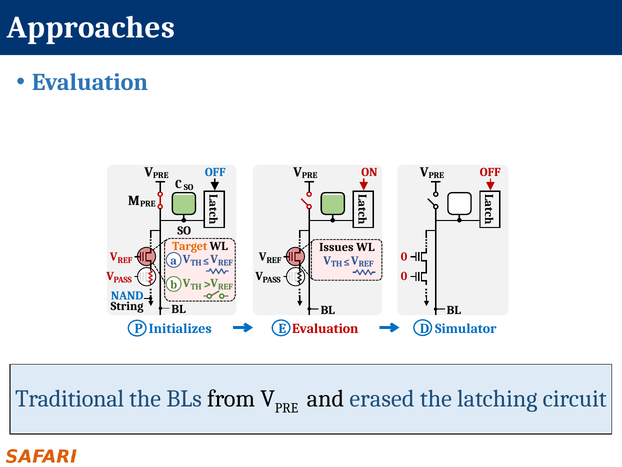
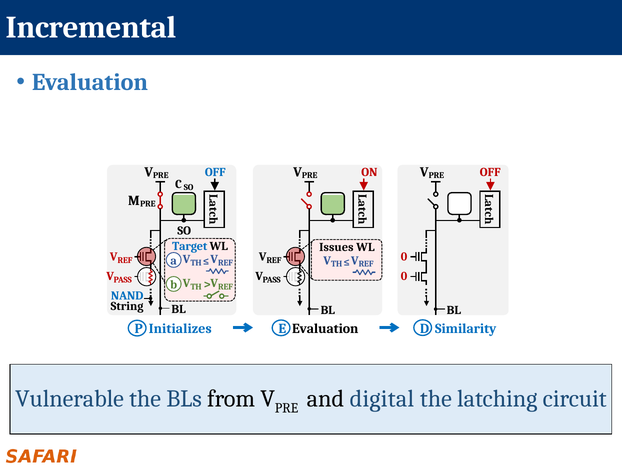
Approaches: Approaches -> Incremental
Target colour: orange -> blue
Evaluation at (325, 328) colour: red -> black
Simulator: Simulator -> Similarity
Traditional: Traditional -> Vulnerable
erased: erased -> digital
